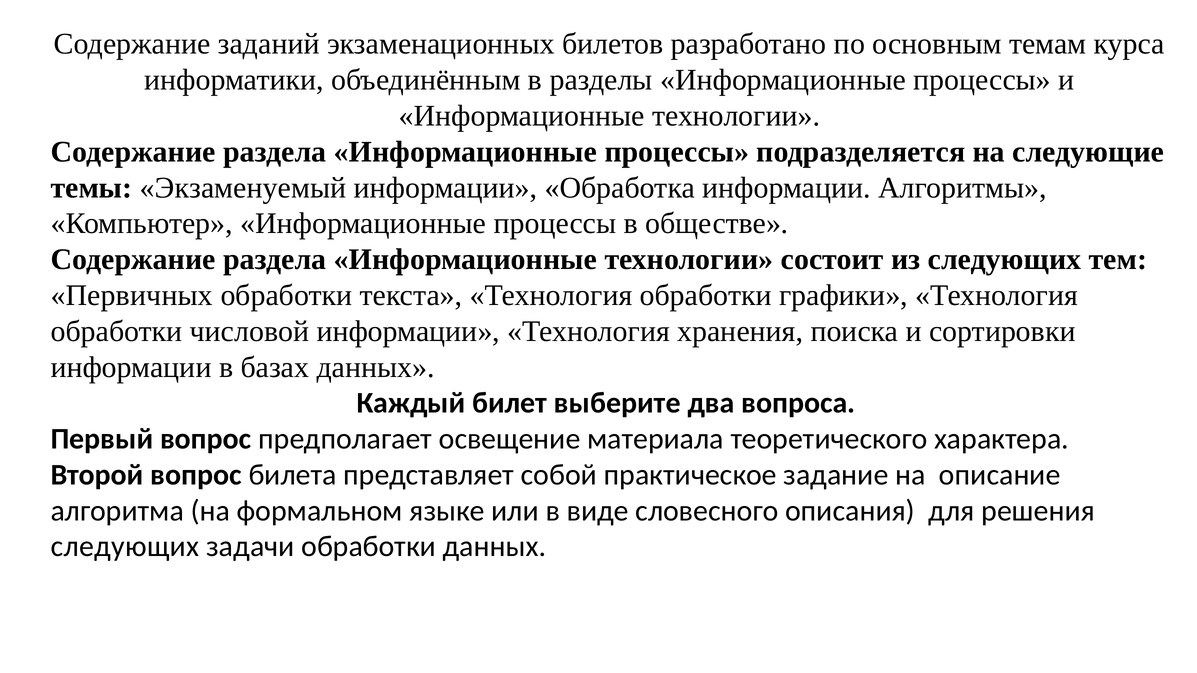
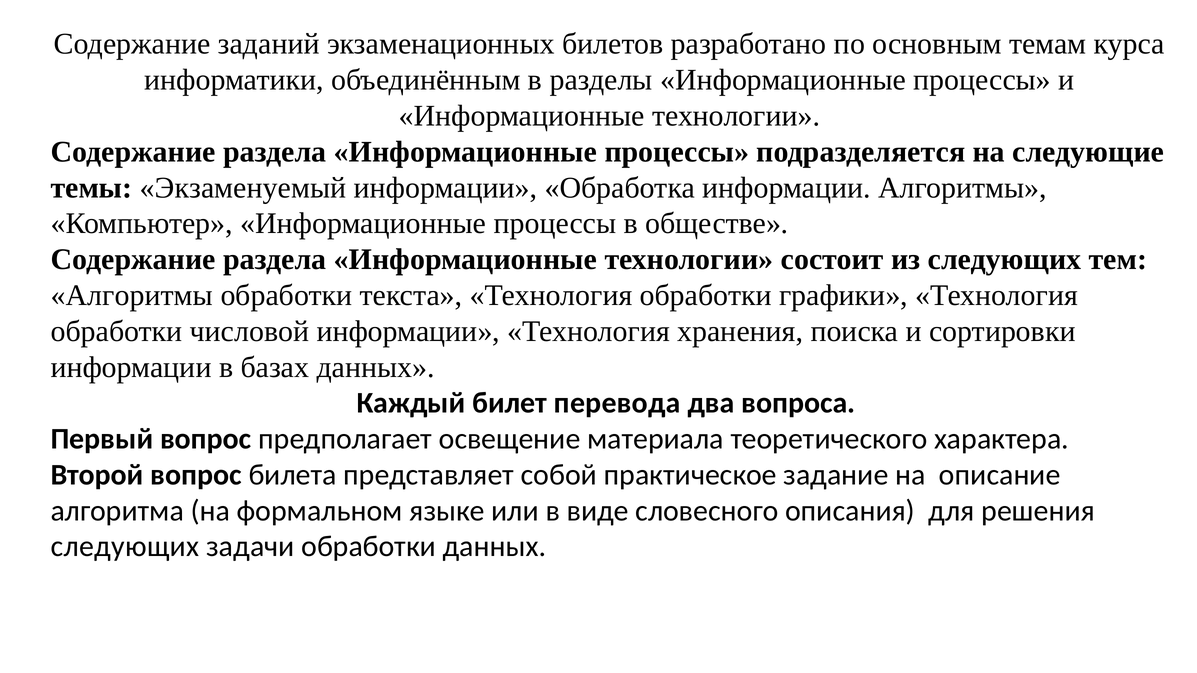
Первичных at (132, 295): Первичных -> Алгоритмы
выберите: выберите -> перевода
